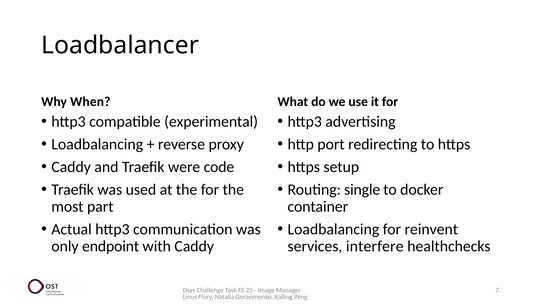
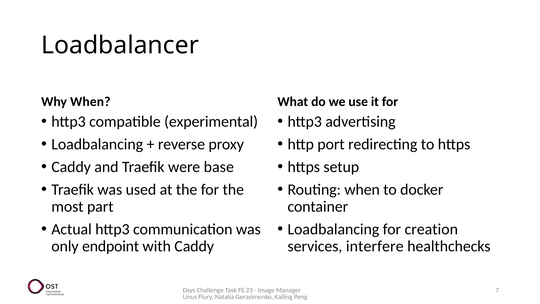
code: code -> base
Routing single: single -> when
reinvent: reinvent -> creation
